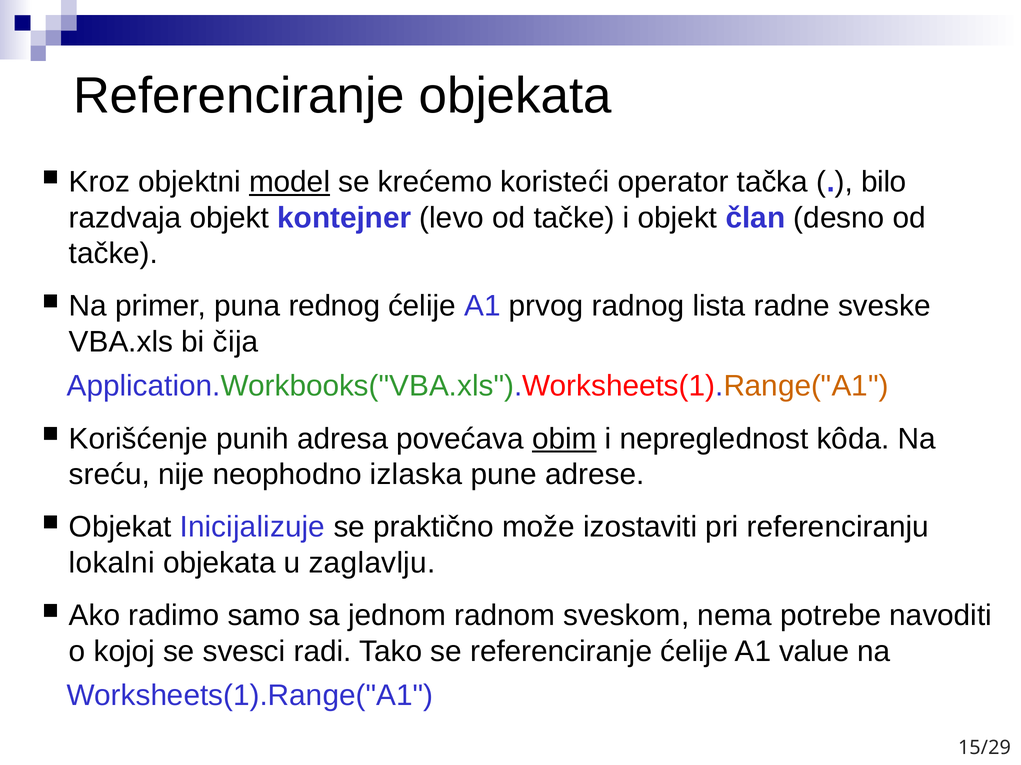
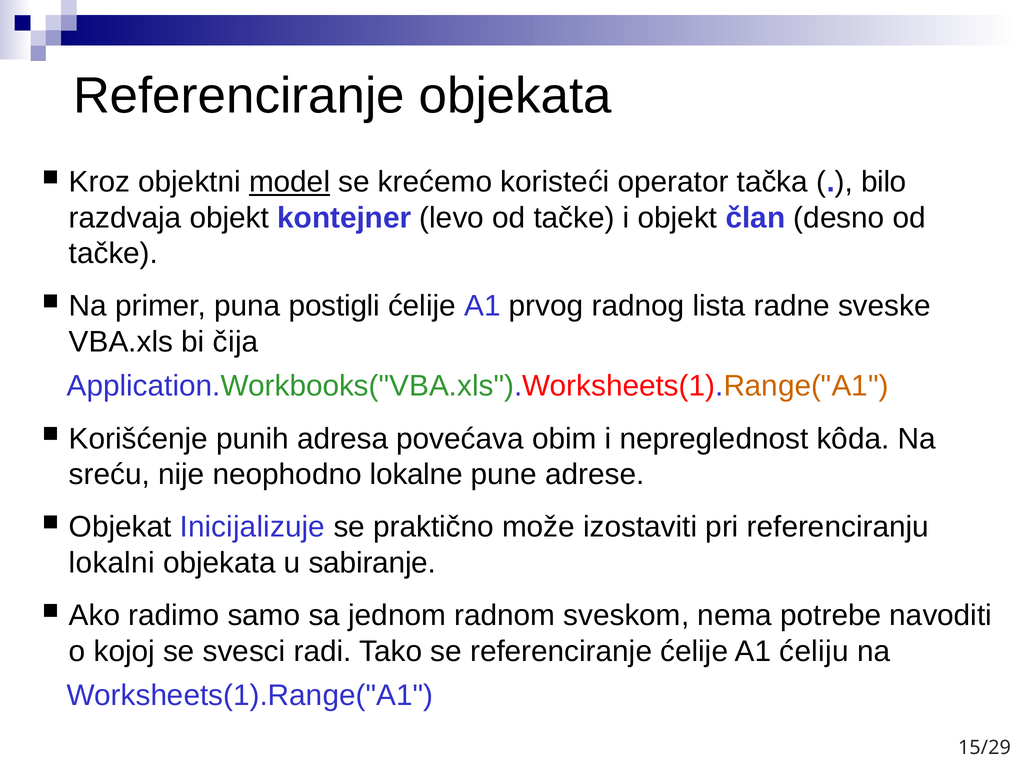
rednog: rednog -> postigli
obim underline: present -> none
izlaska: izlaska -> lokalne
zaglavlju: zaglavlju -> sabiranje
value: value -> ćeliju
